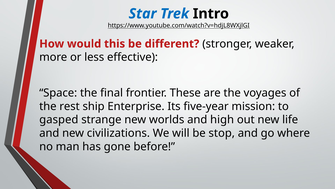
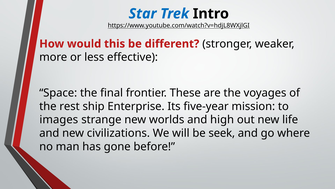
gasped: gasped -> images
stop: stop -> seek
